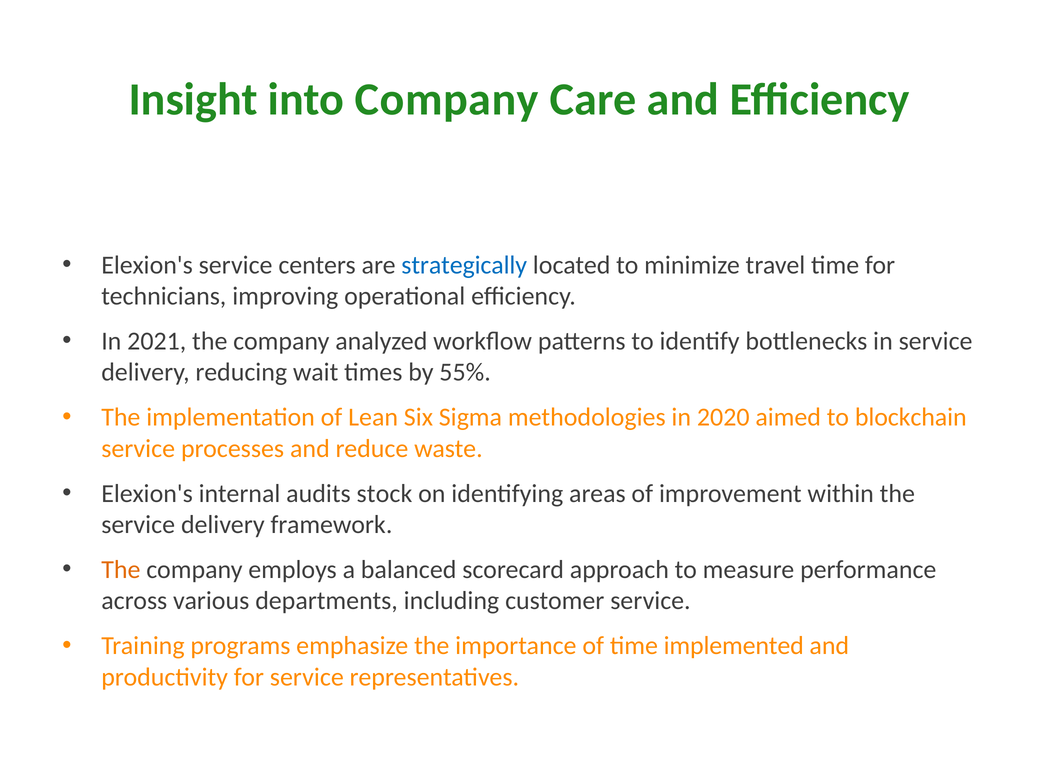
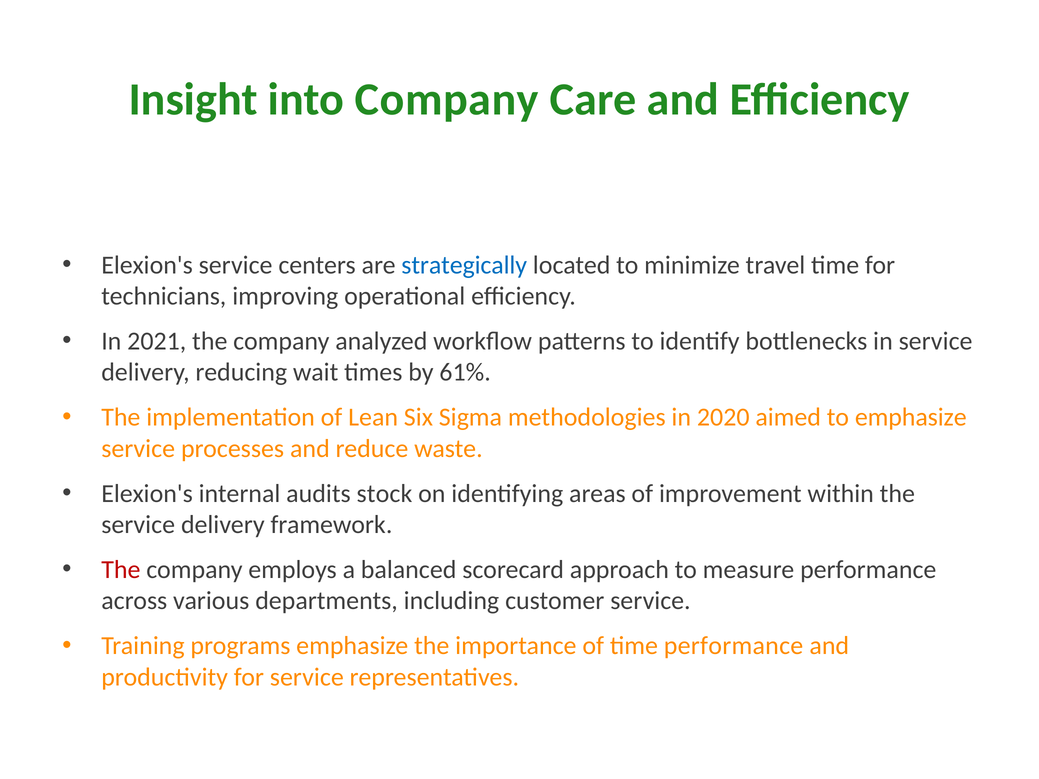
55%: 55% -> 61%
to blockchain: blockchain -> emphasize
The at (121, 570) colour: orange -> red
time implemented: implemented -> performance
